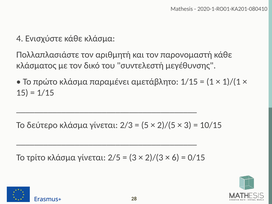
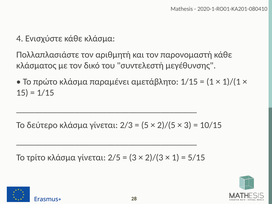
6 at (176, 158): 6 -> 1
0/15: 0/15 -> 5/15
